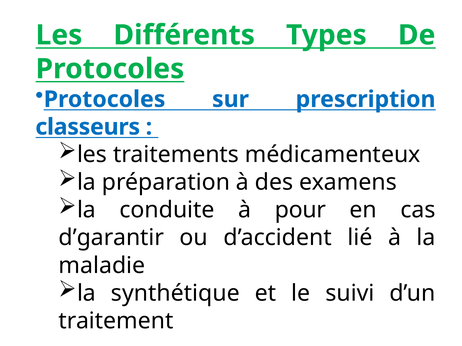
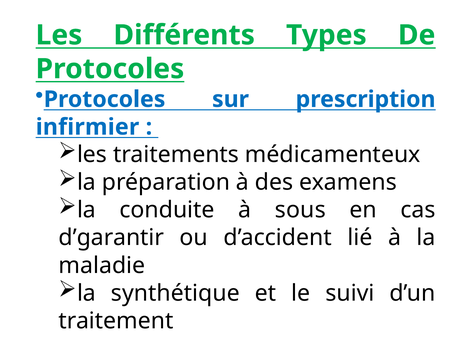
classeurs: classeurs -> infirmier
pour: pour -> sous
